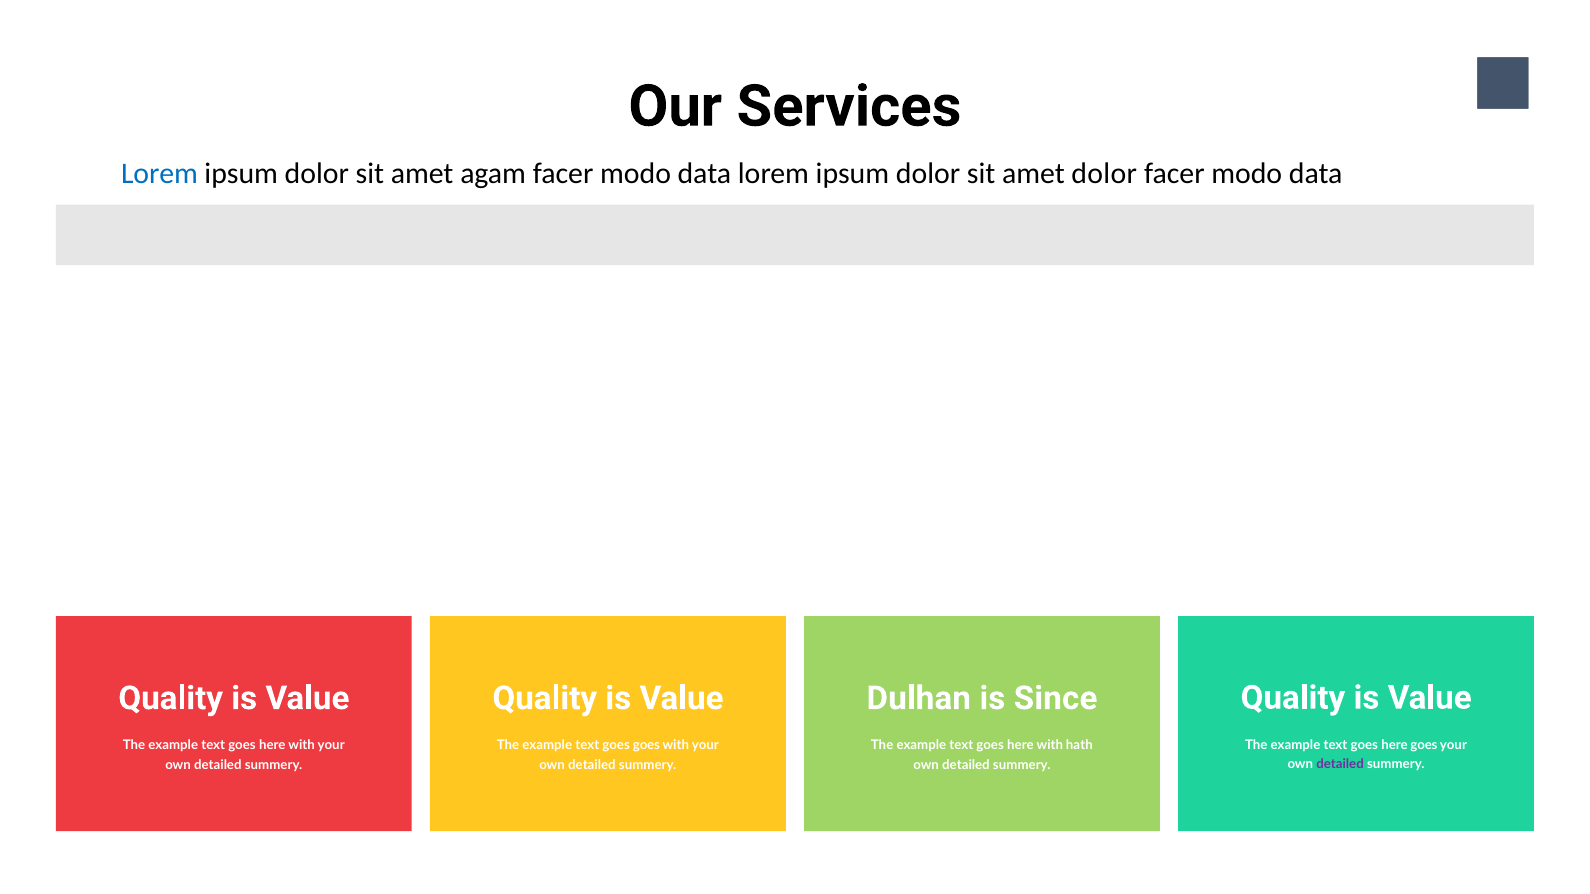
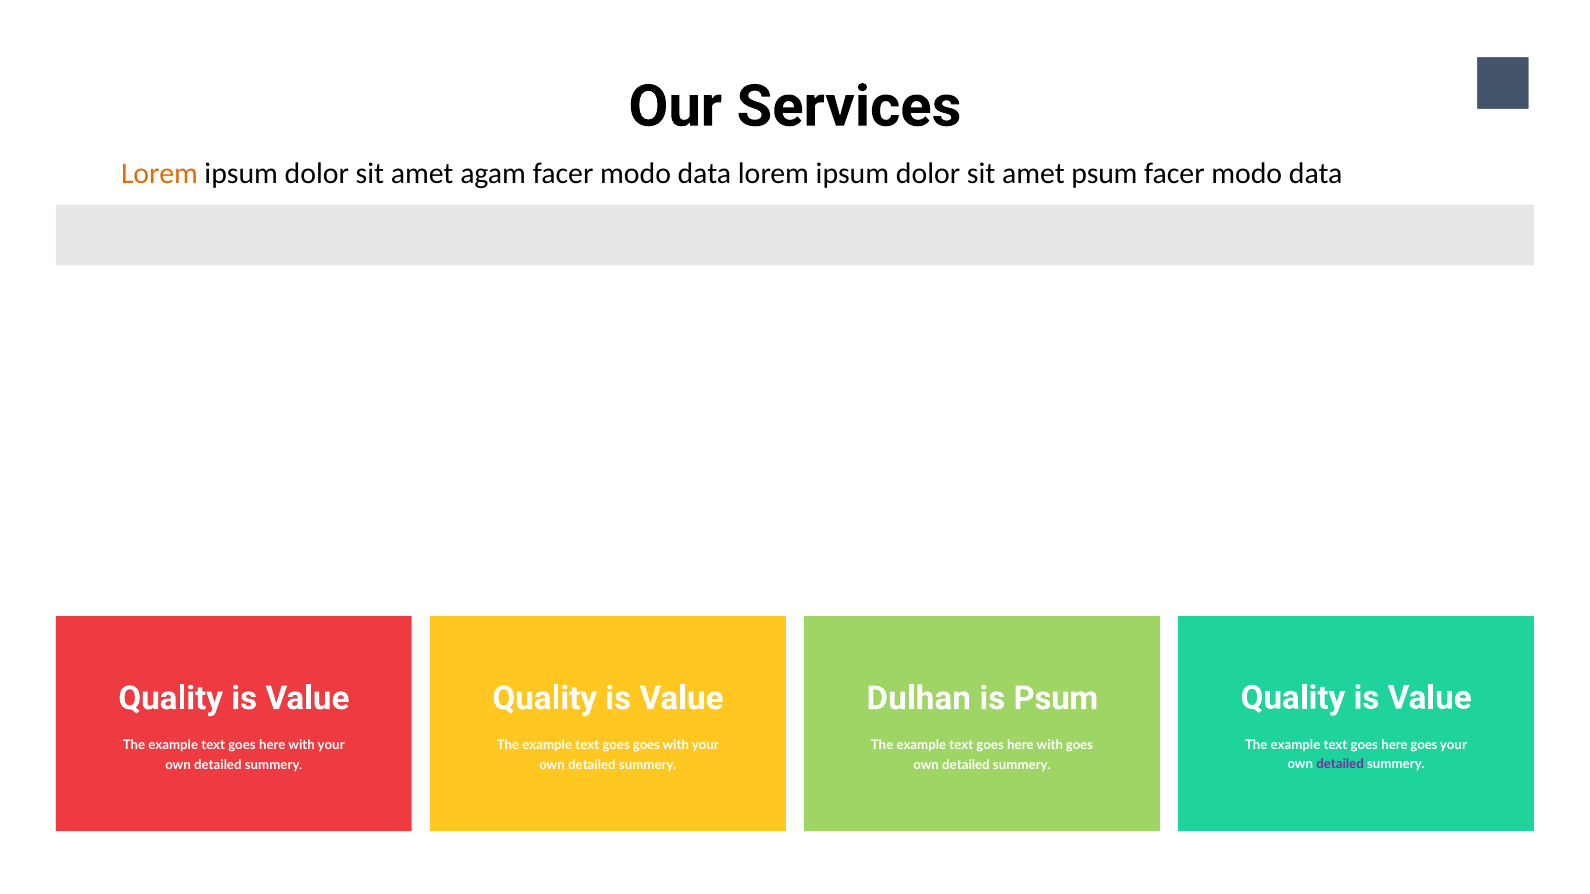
Lorem at (159, 174) colour: blue -> orange
amet dolor: dolor -> psum
is Since: Since -> Psum
with hath: hath -> goes
